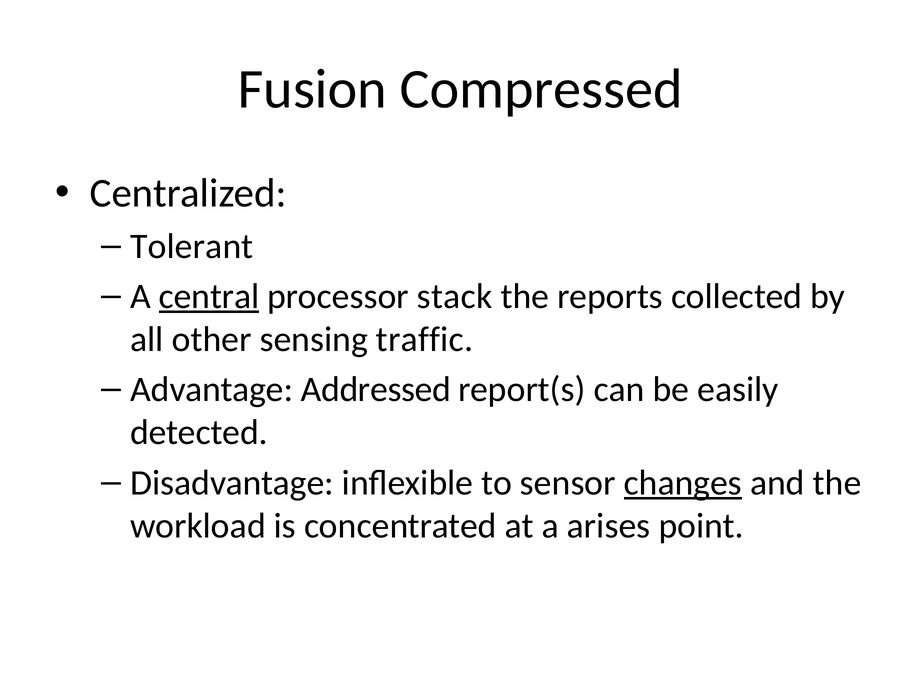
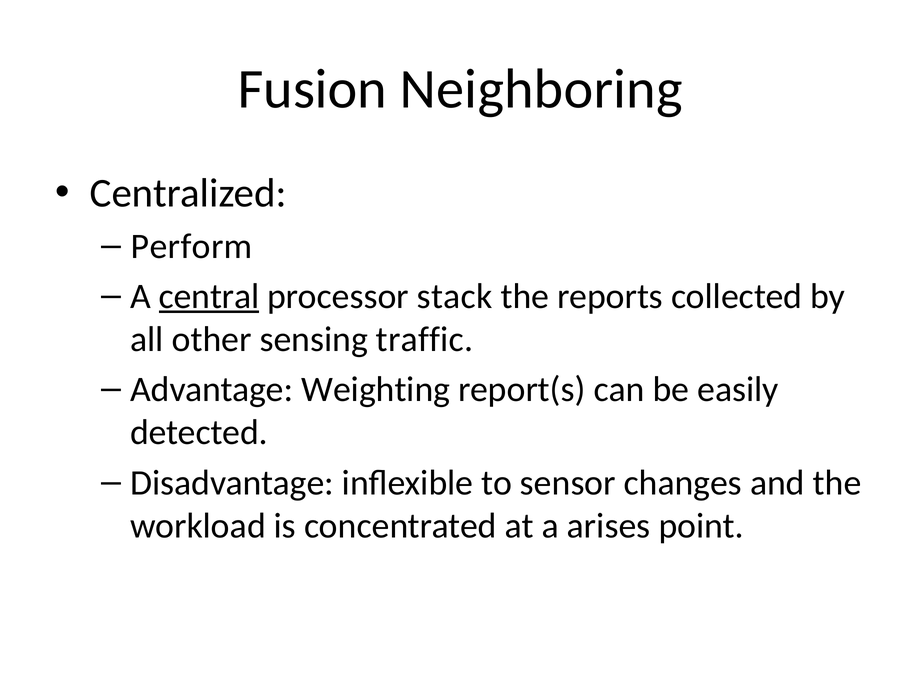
Compressed: Compressed -> Neighboring
Tolerant: Tolerant -> Perform
Addressed: Addressed -> Weighting
changes underline: present -> none
